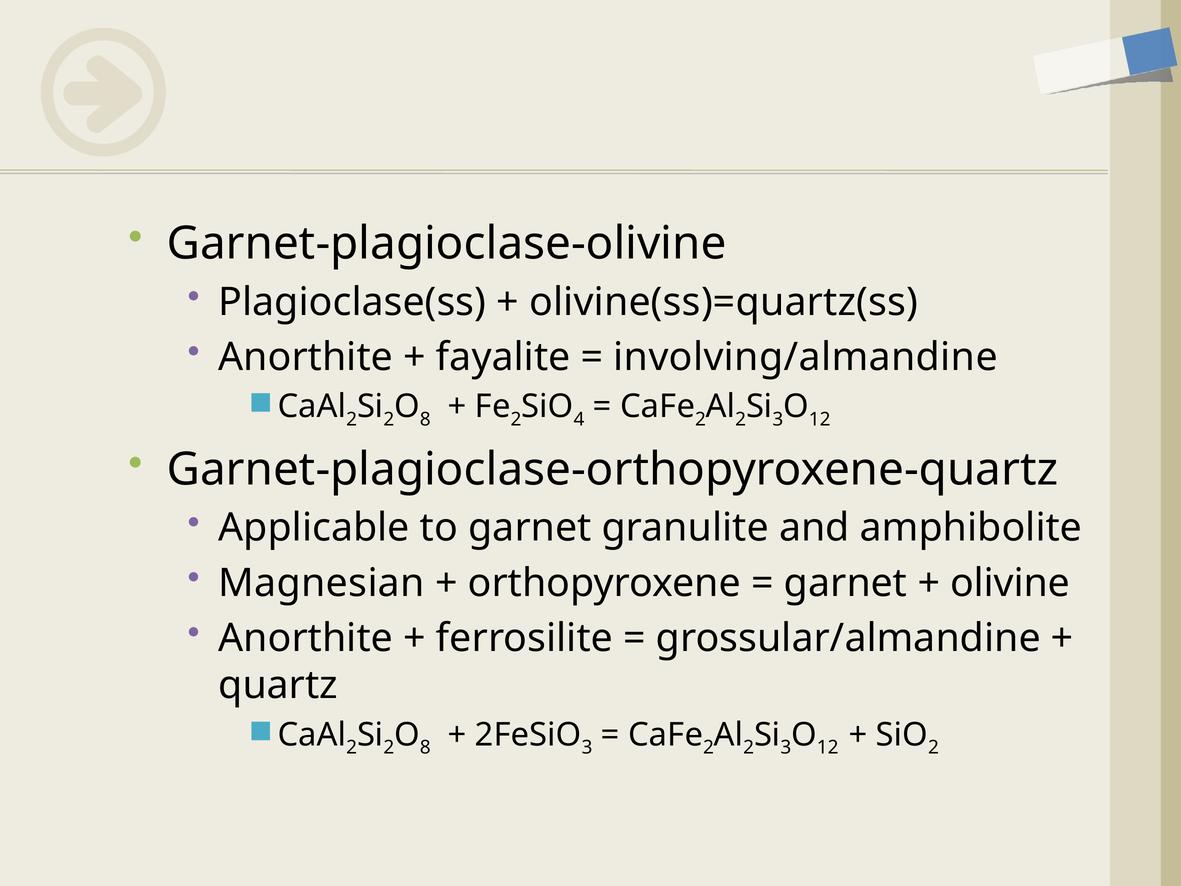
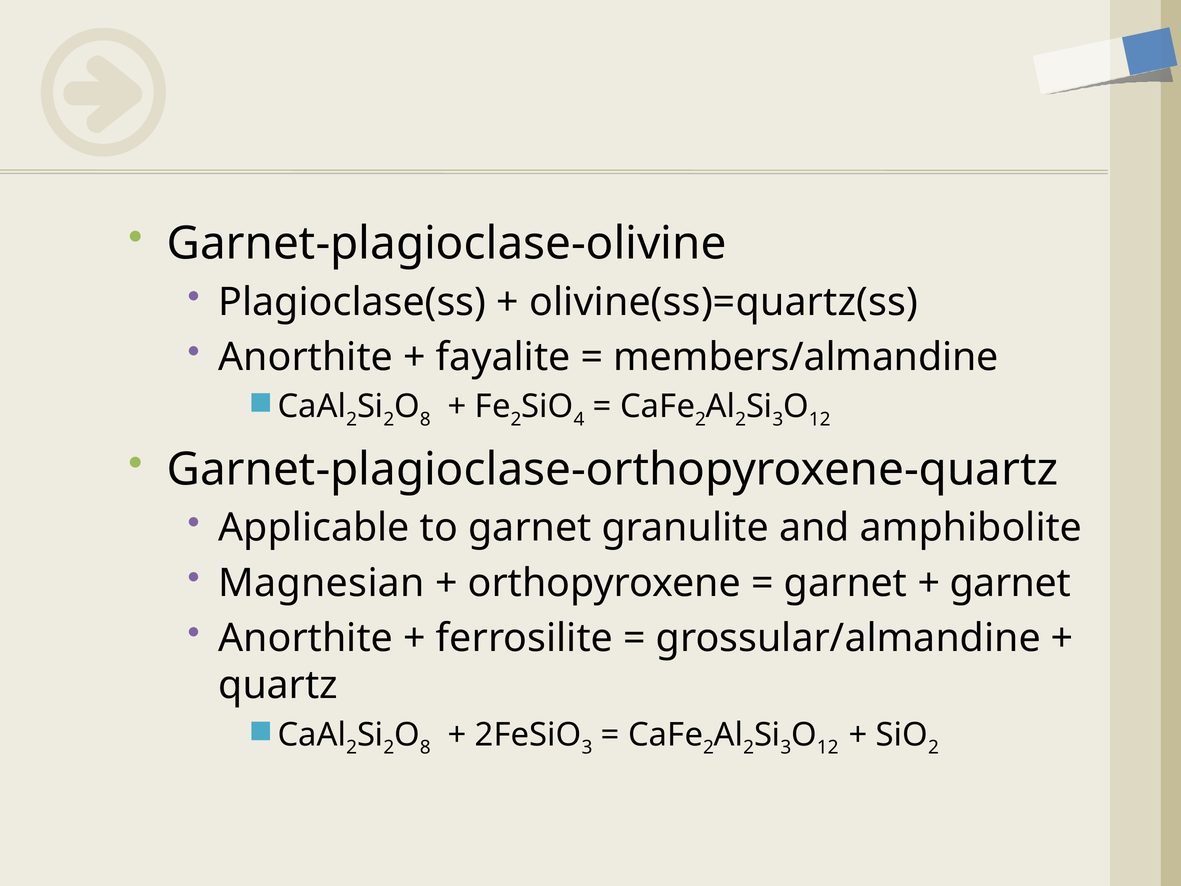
involving/almandine: involving/almandine -> members/almandine
olivine at (1010, 583): olivine -> garnet
